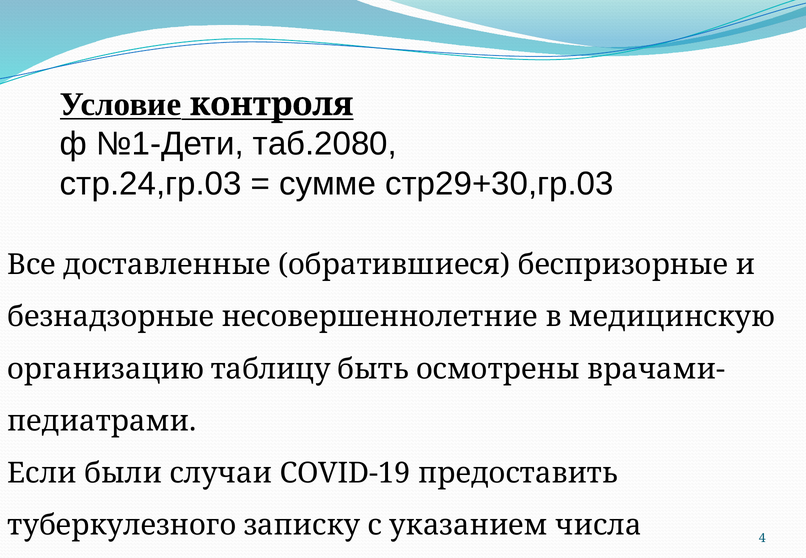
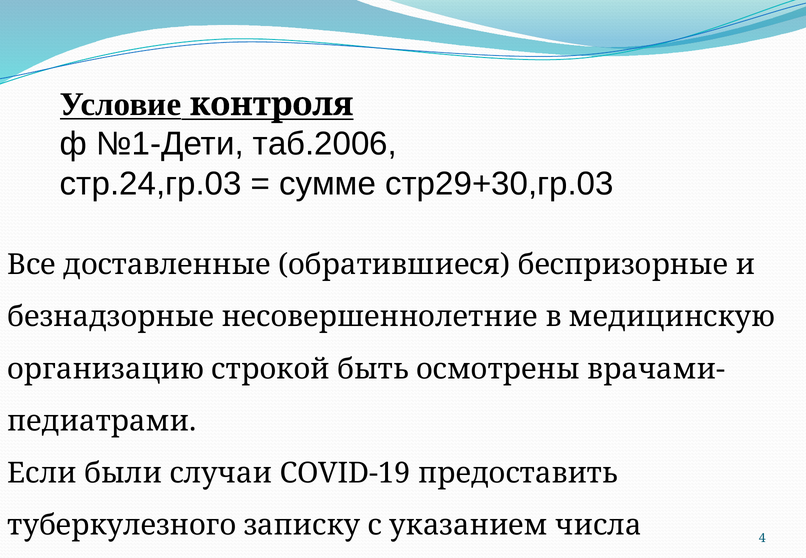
таб.2080: таб.2080 -> таб.2006
таблицу: таблицу -> строкой
